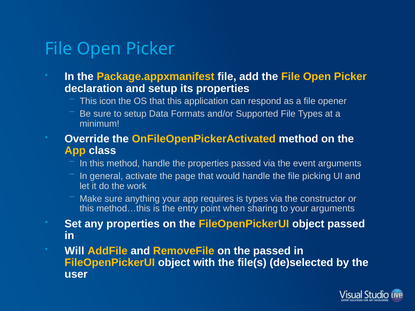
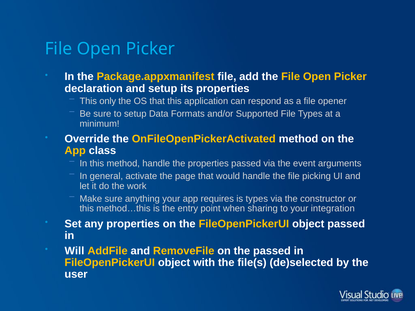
icon: icon -> only
your arguments: arguments -> integration
